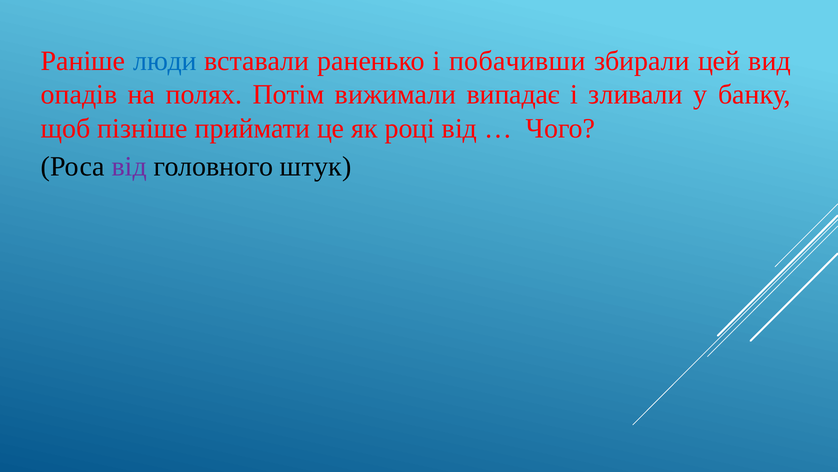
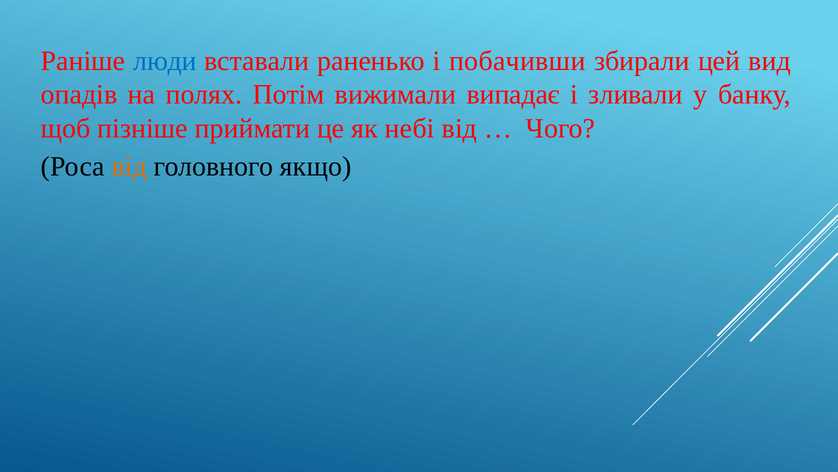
році: році -> небі
від at (129, 166) colour: purple -> orange
штук: штук -> якщо
